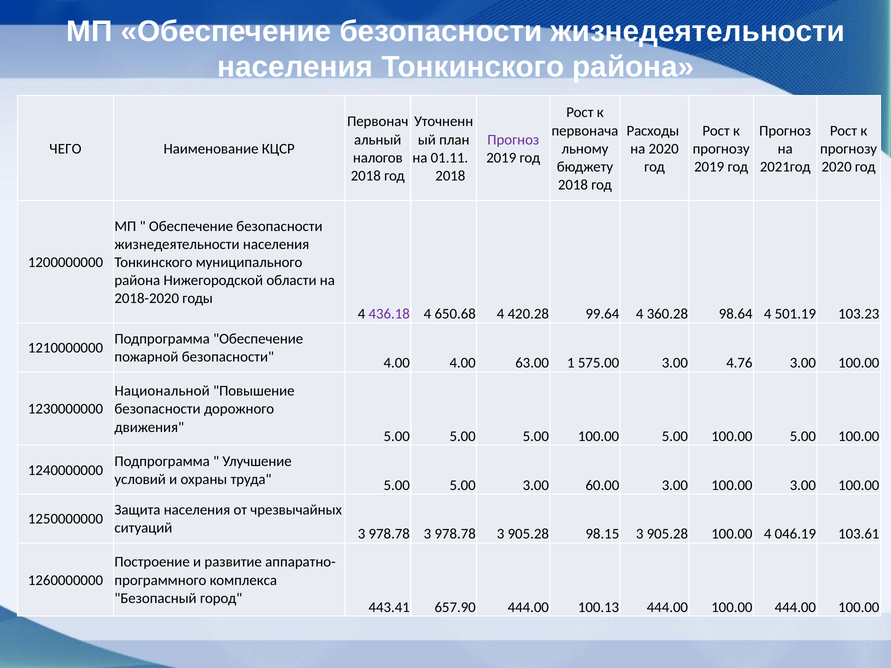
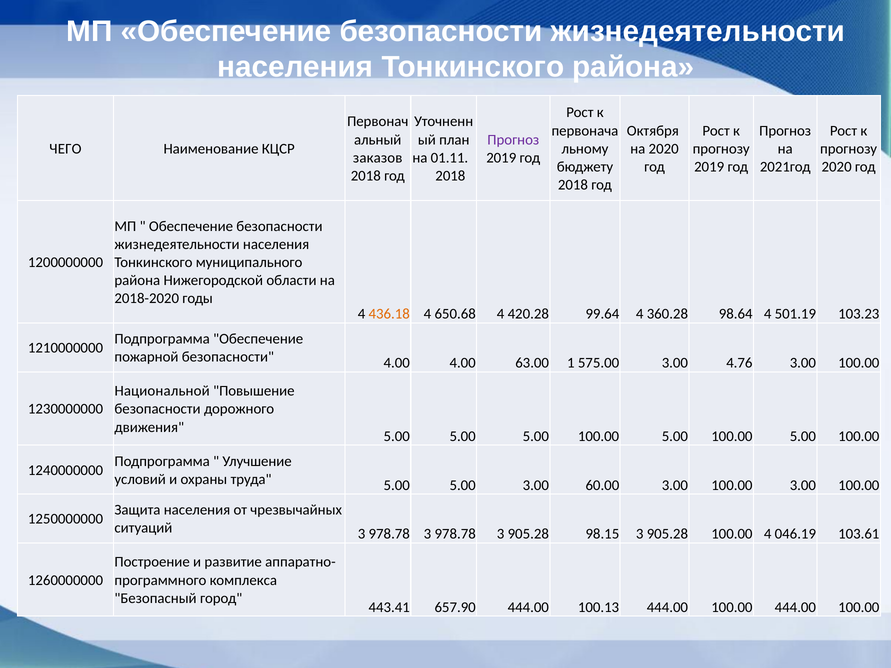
Расходы: Расходы -> Октября
налогов: налогов -> заказов
436.18 colour: purple -> orange
